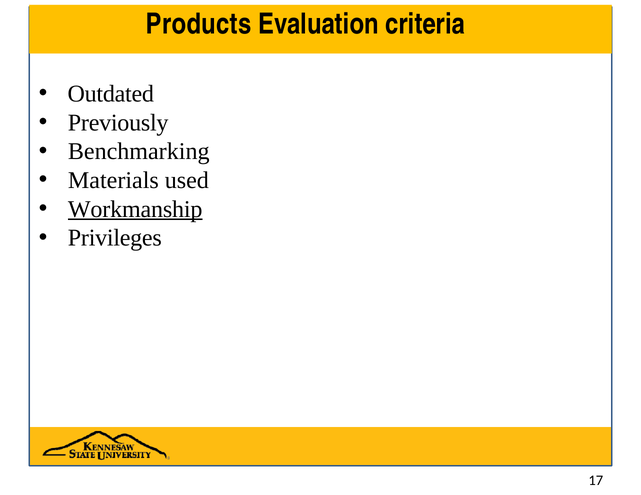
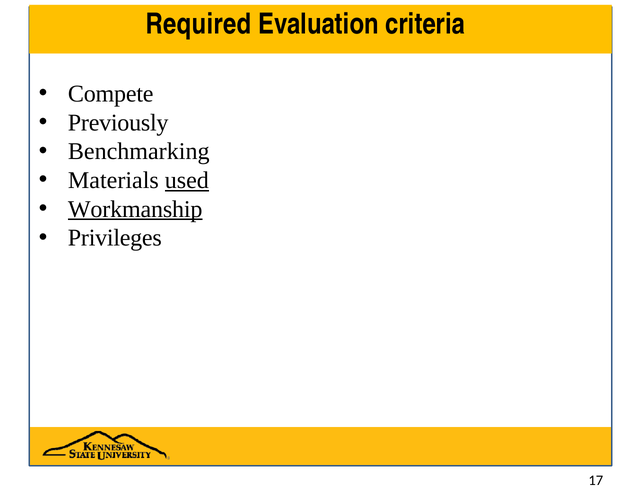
Products: Products -> Required
Outdated: Outdated -> Compete
used underline: none -> present
